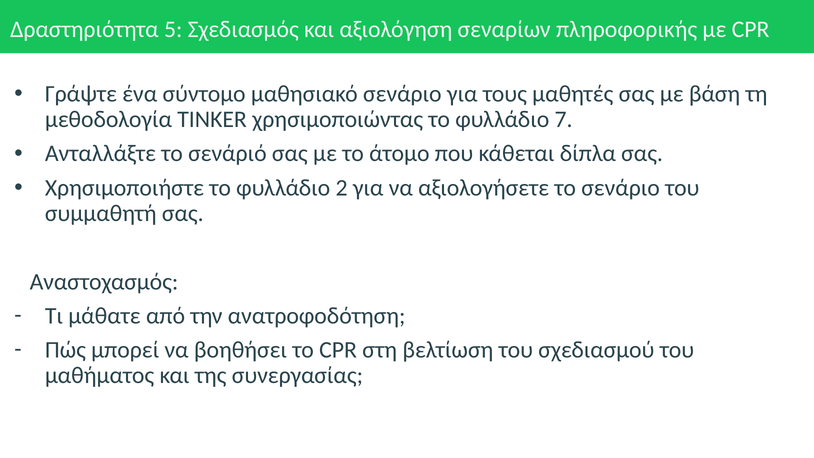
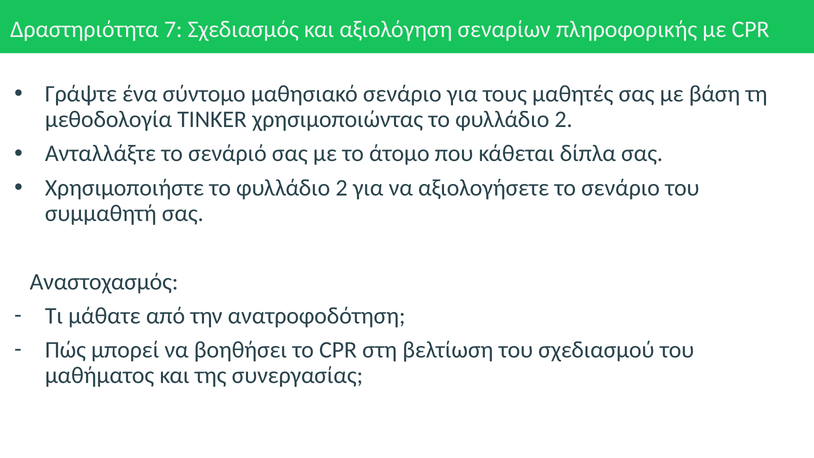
5: 5 -> 7
χρησιμοποιώντας το φυλλάδιο 7: 7 -> 2
